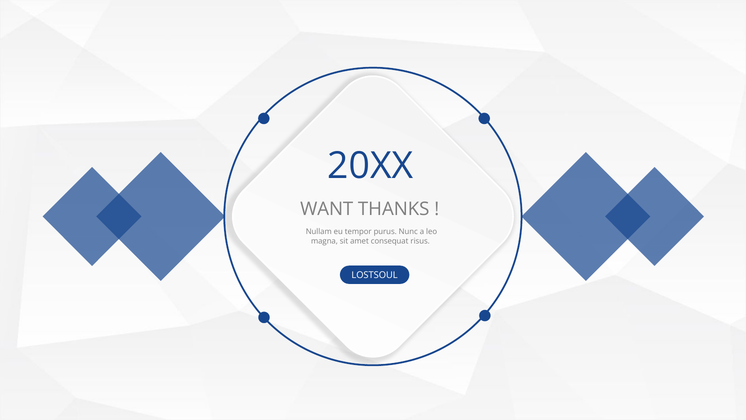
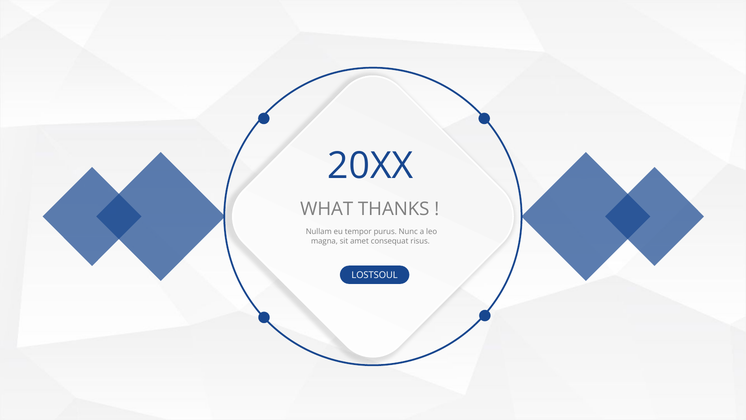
WANT: WANT -> WHAT
